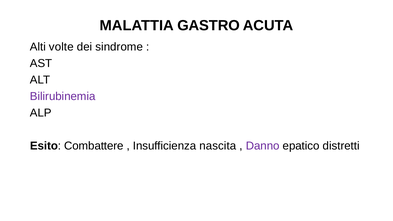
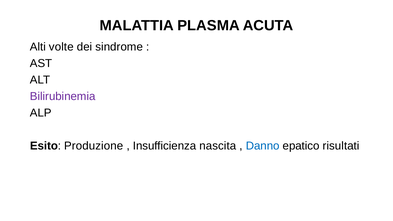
GASTRO: GASTRO -> PLASMA
Combattere: Combattere -> Produzione
Danno colour: purple -> blue
distretti: distretti -> risultati
